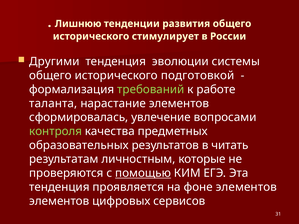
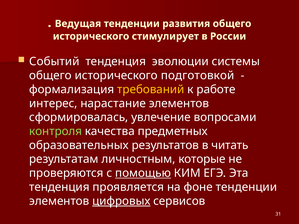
Лишнюю: Лишнюю -> Ведущая
Другими: Другими -> Событий
требований colour: light green -> yellow
таланта: таланта -> интерес
фоне элементов: элементов -> тенденции
цифровых underline: none -> present
